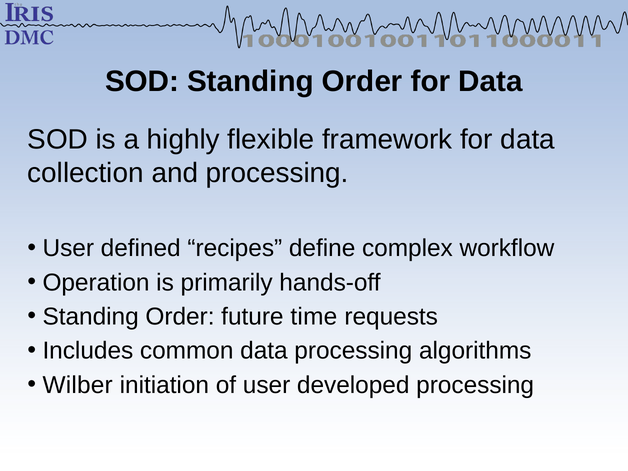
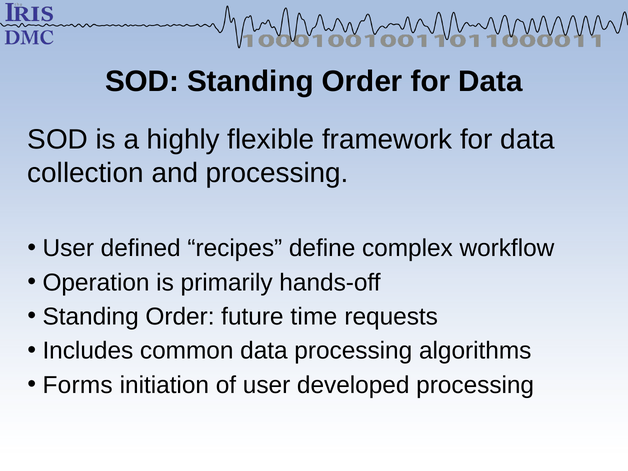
Wilber: Wilber -> Forms
